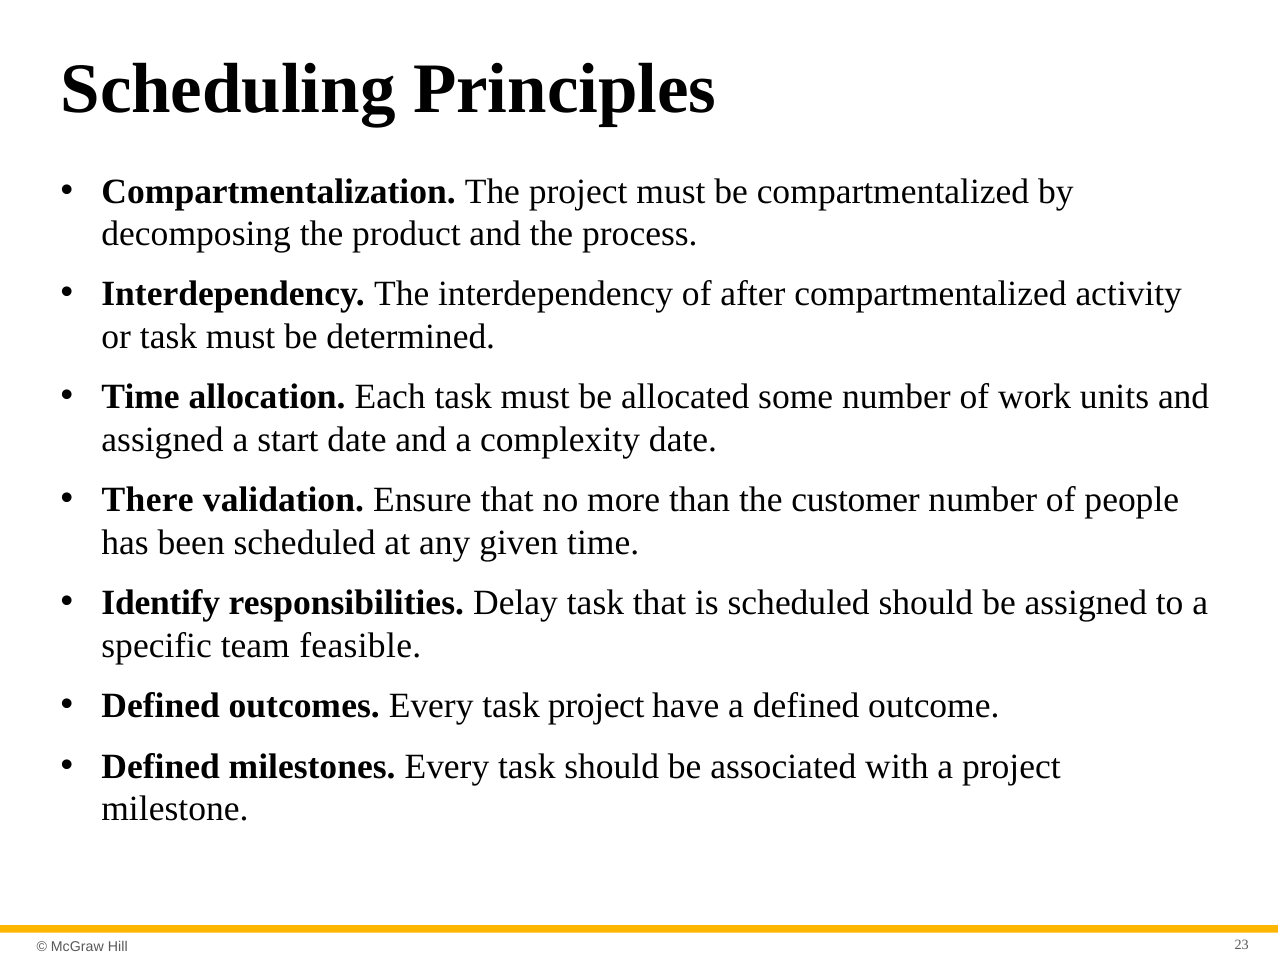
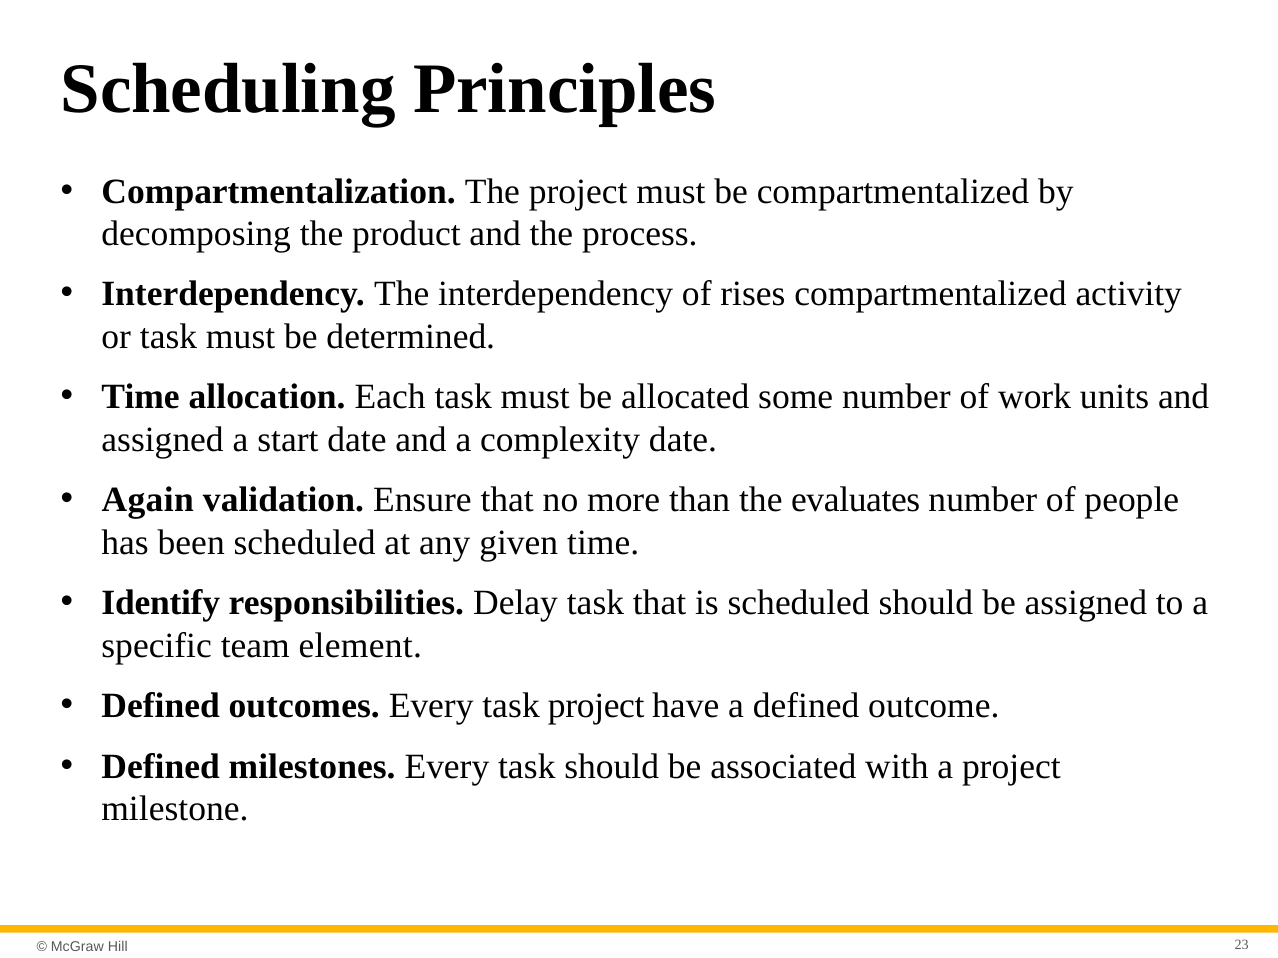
after: after -> rises
There: There -> Again
customer: customer -> evaluates
feasible: feasible -> element
